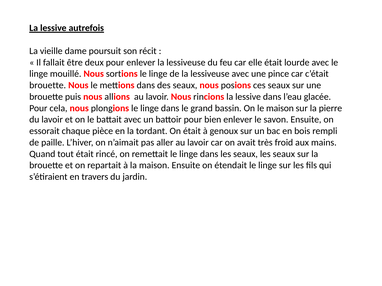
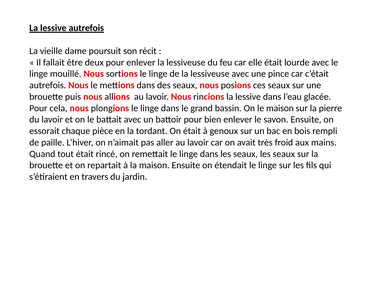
brouette at (48, 85): brouette -> autrefois
